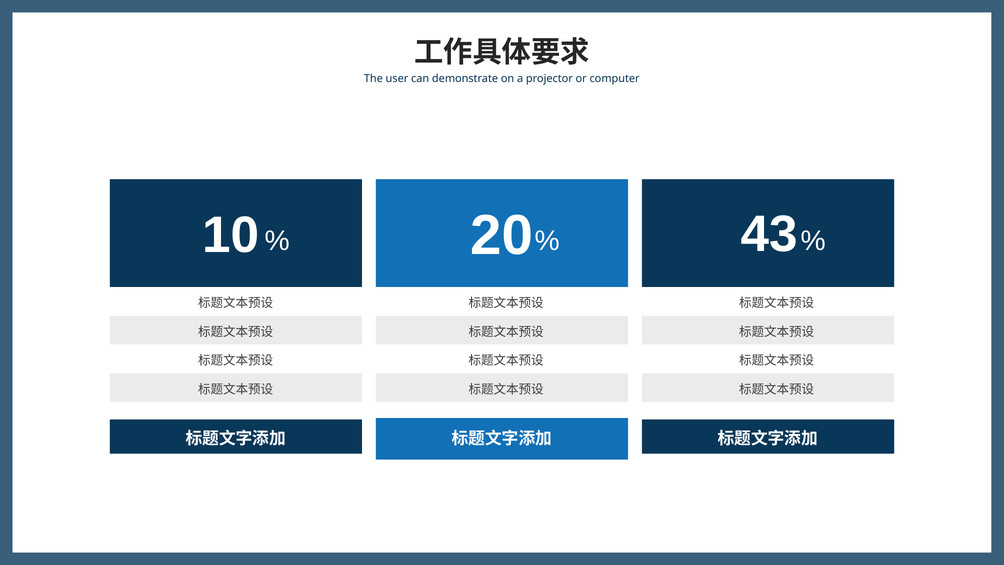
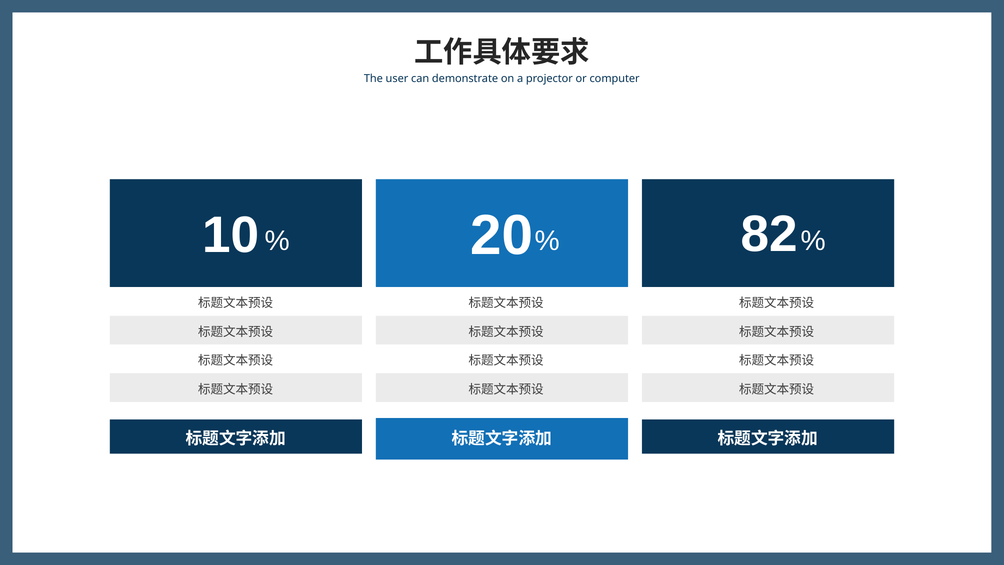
43: 43 -> 82
